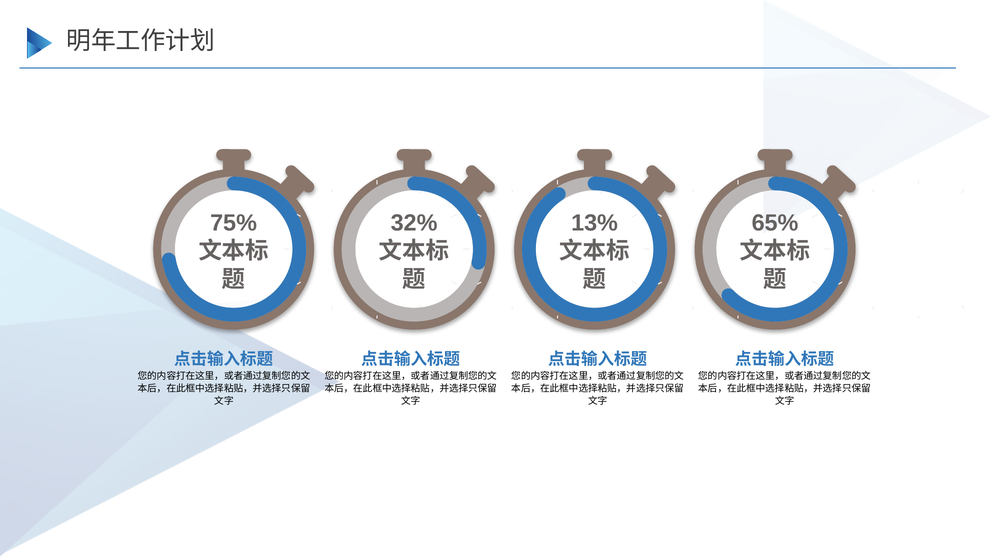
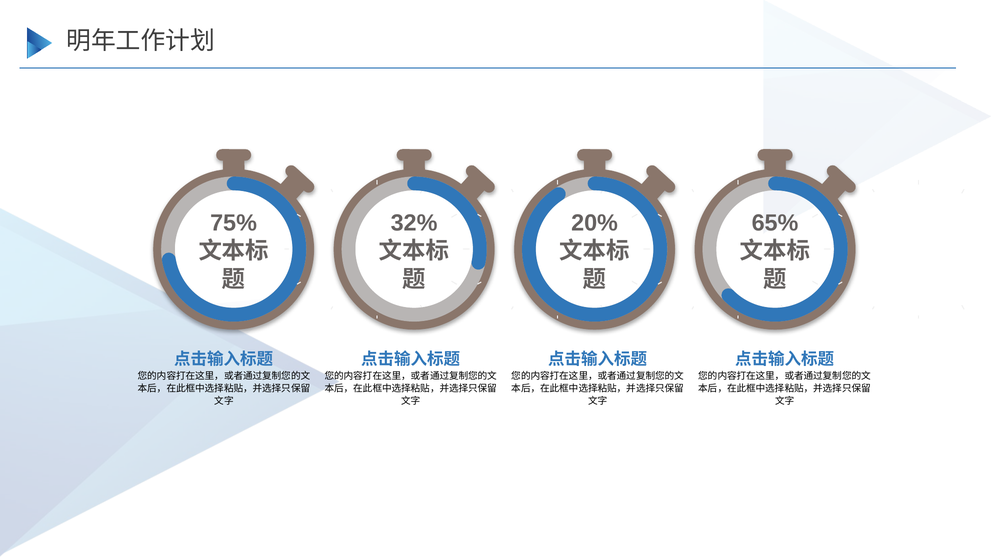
13%: 13% -> 20%
